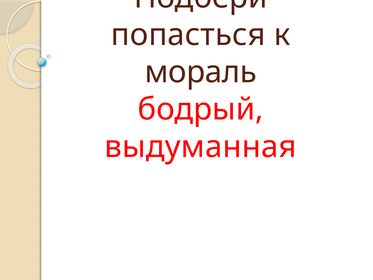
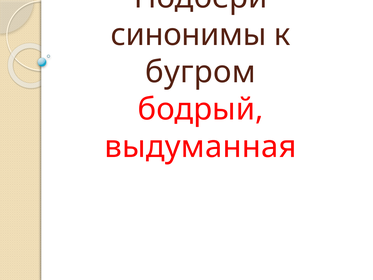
попасться: попасться -> синонимы
мораль: мораль -> бугром
